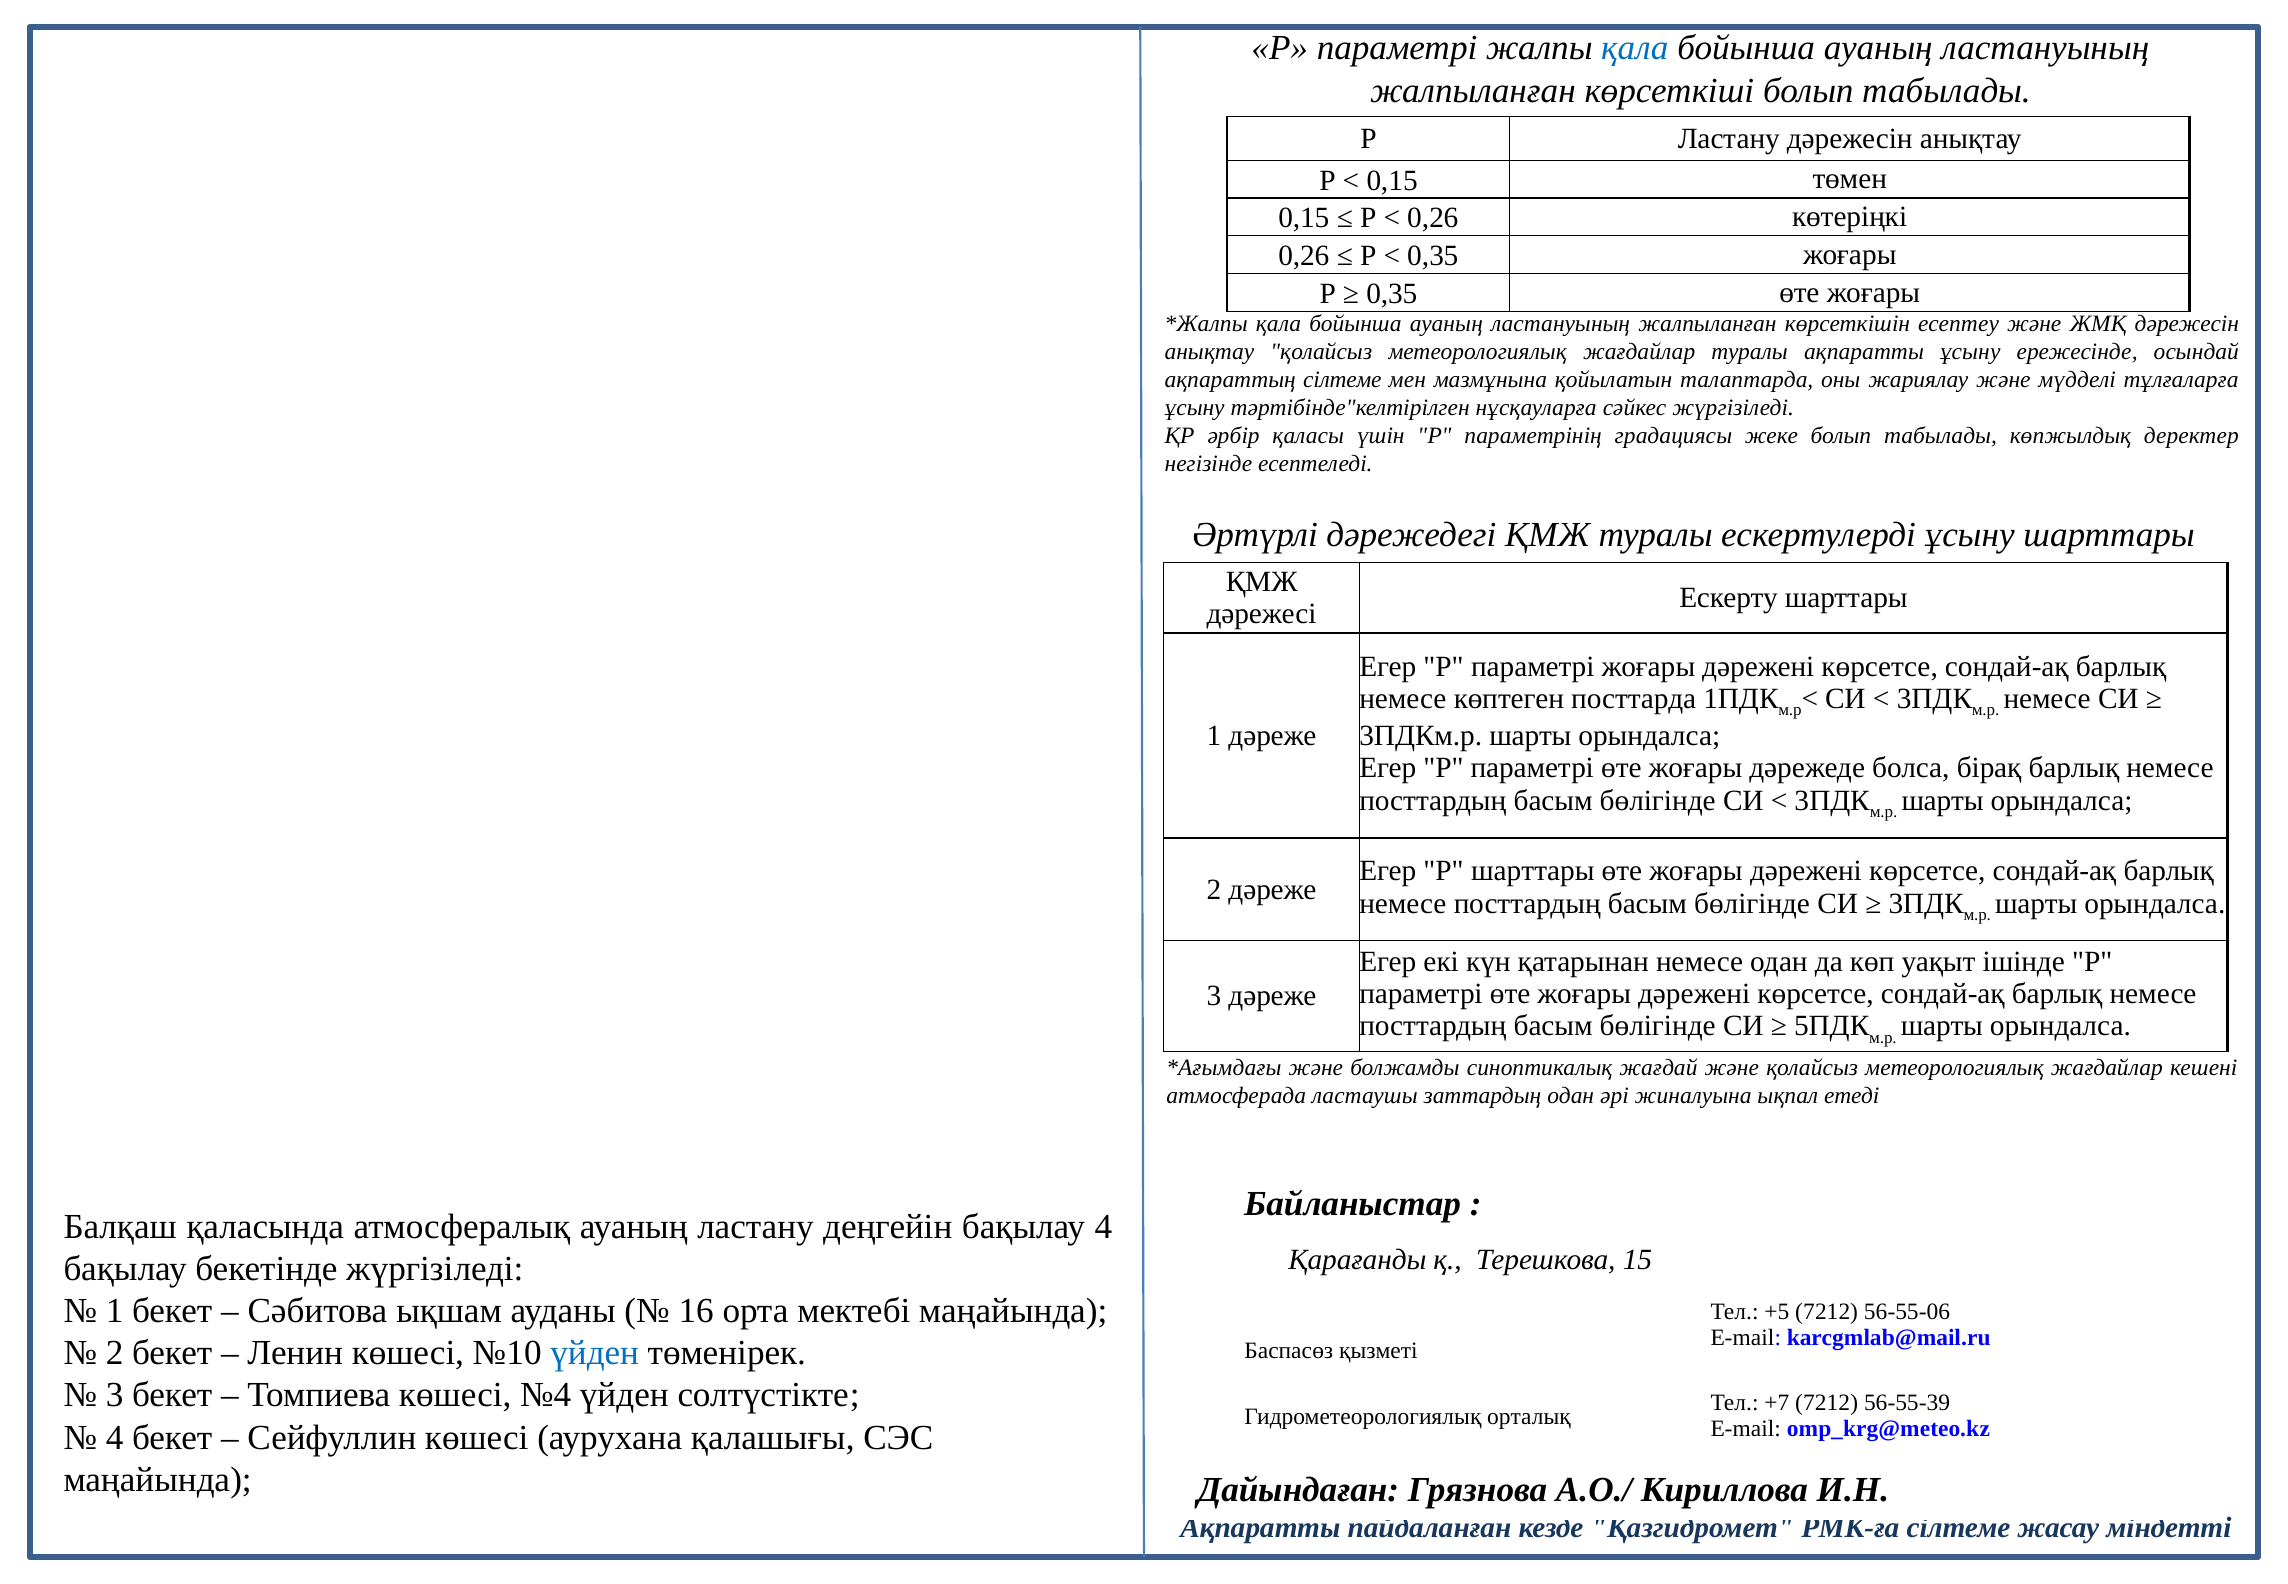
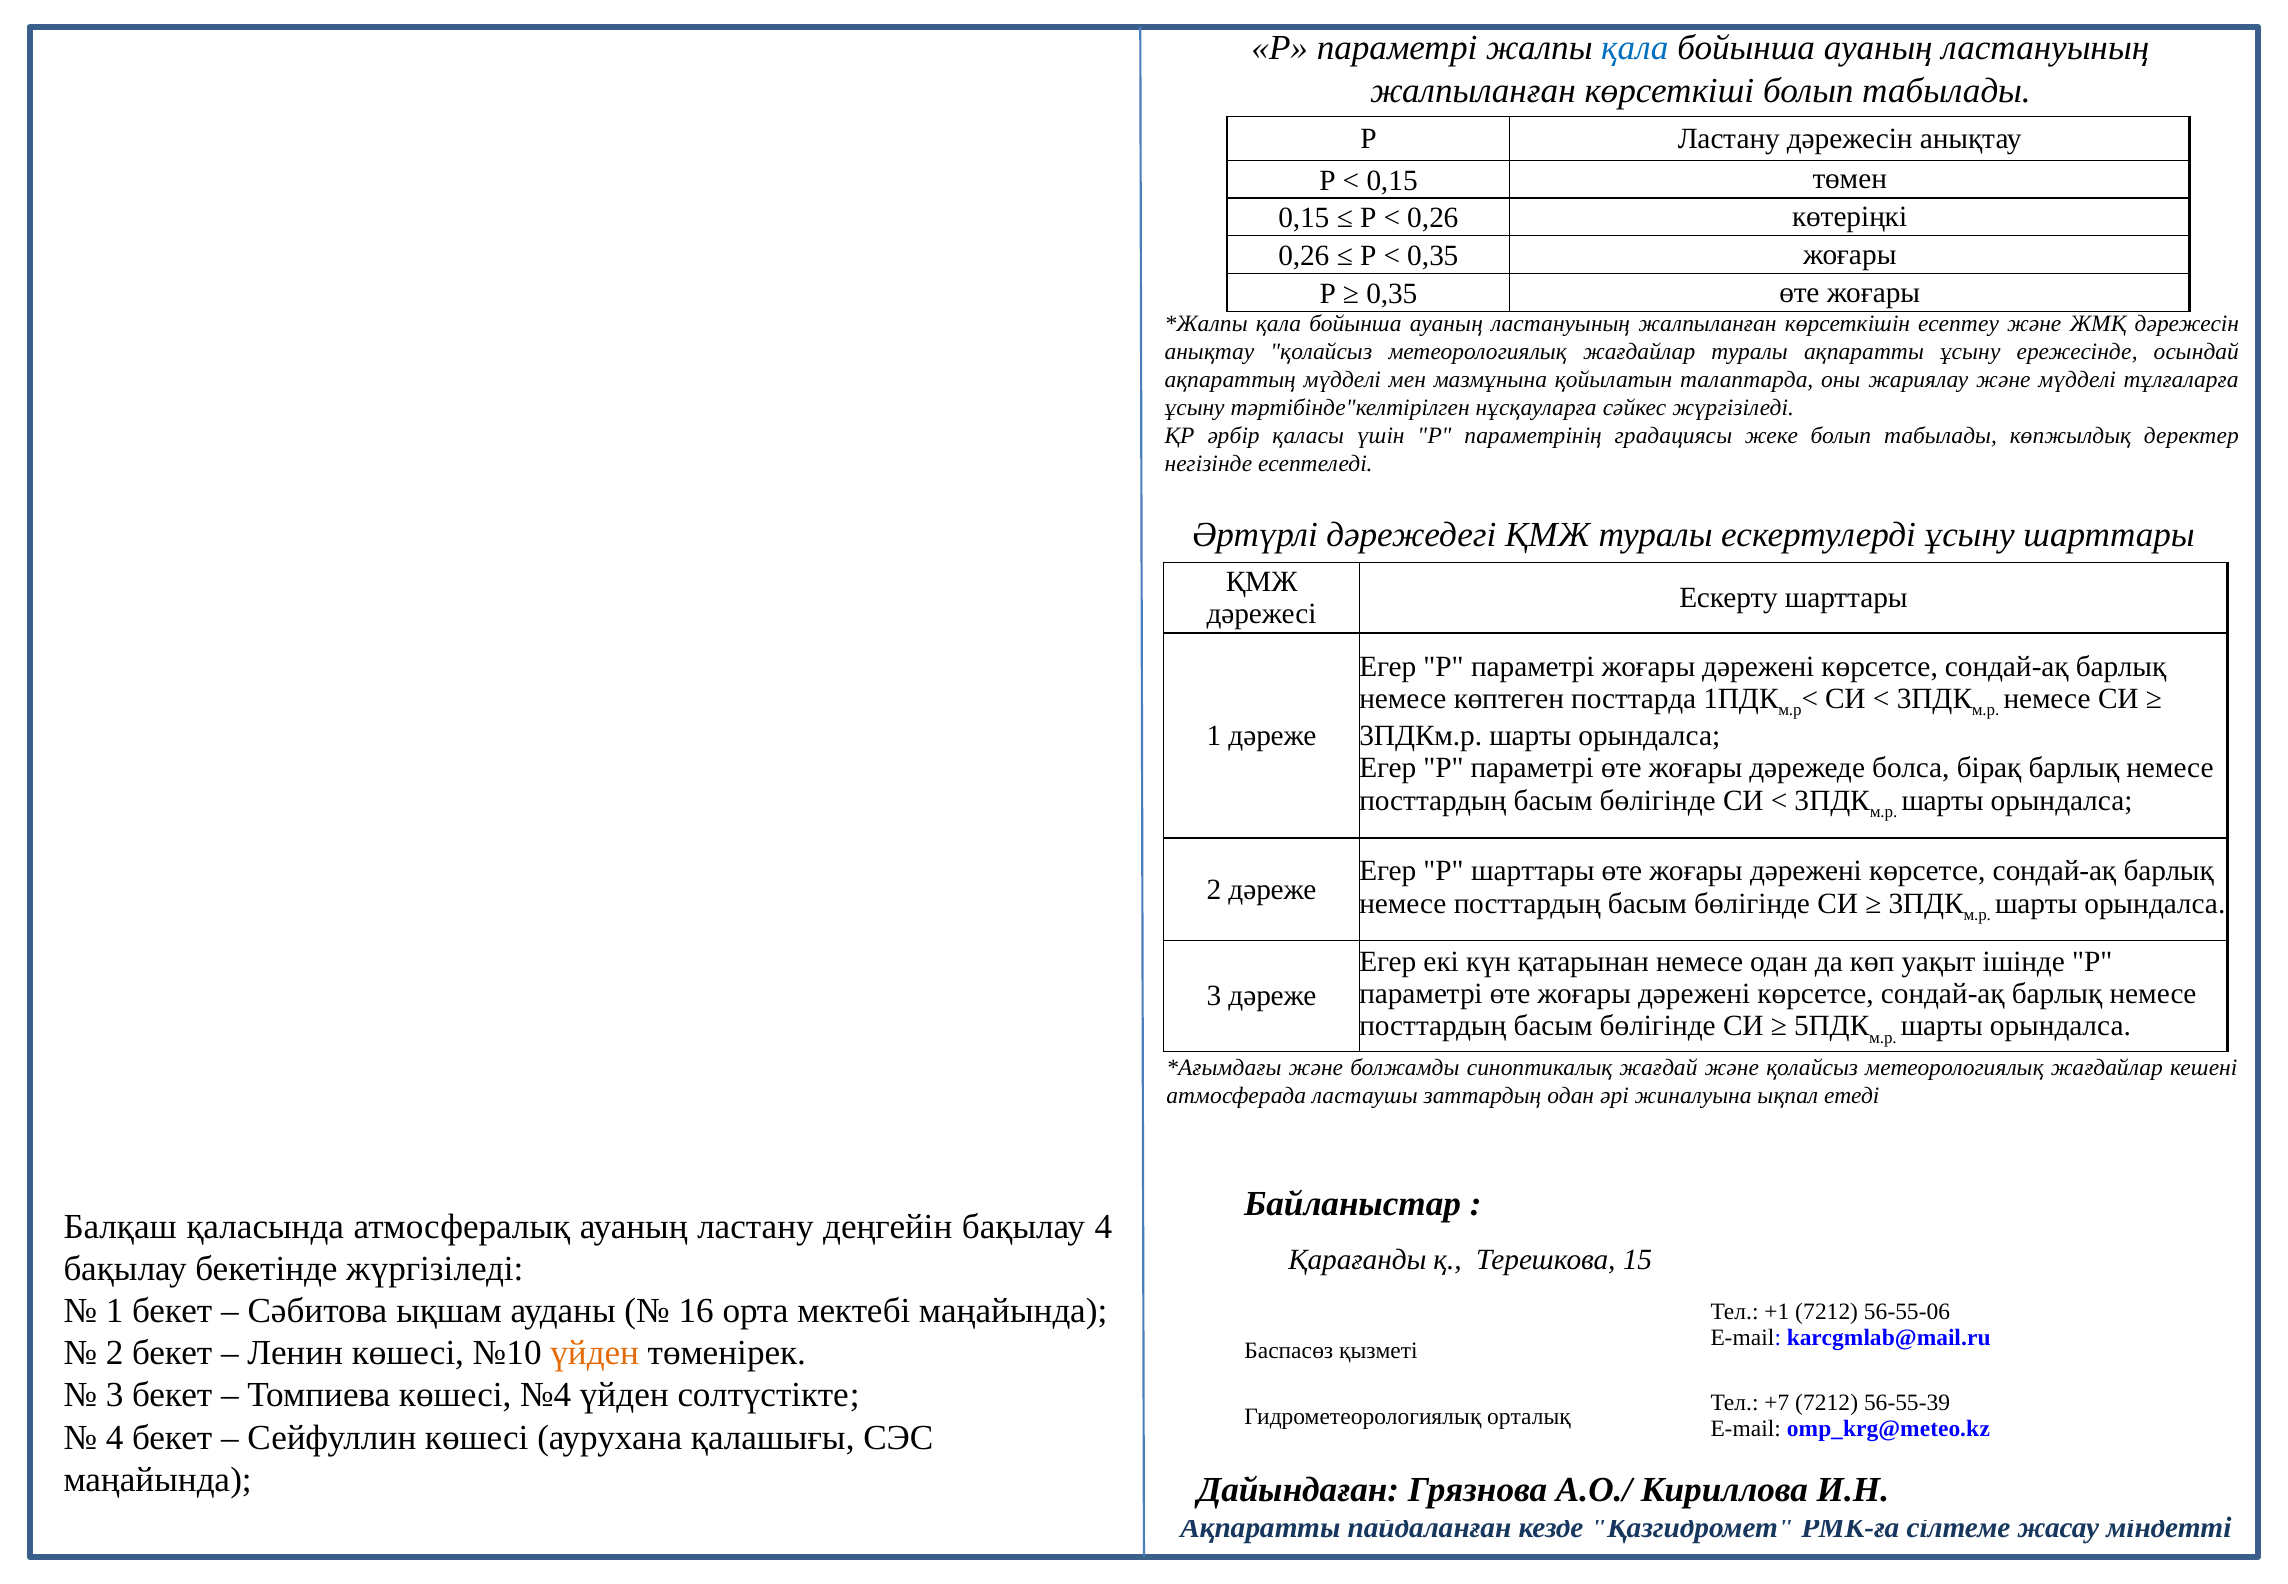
ақпараттың сілтеме: сілтеме -> мүдделі
+5: +5 -> +1
үйден at (595, 1353) colour: blue -> orange
